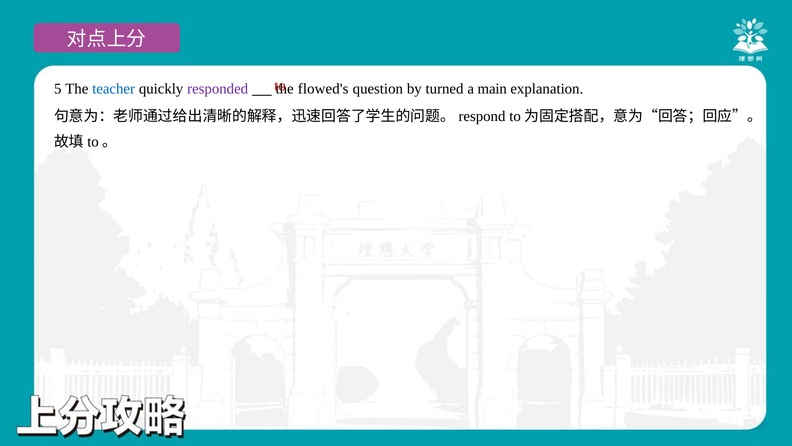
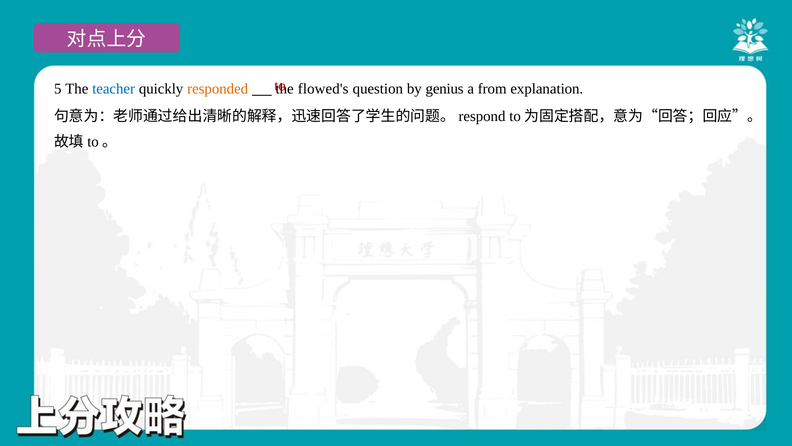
responded colour: purple -> orange
turned: turned -> genius
main: main -> from
